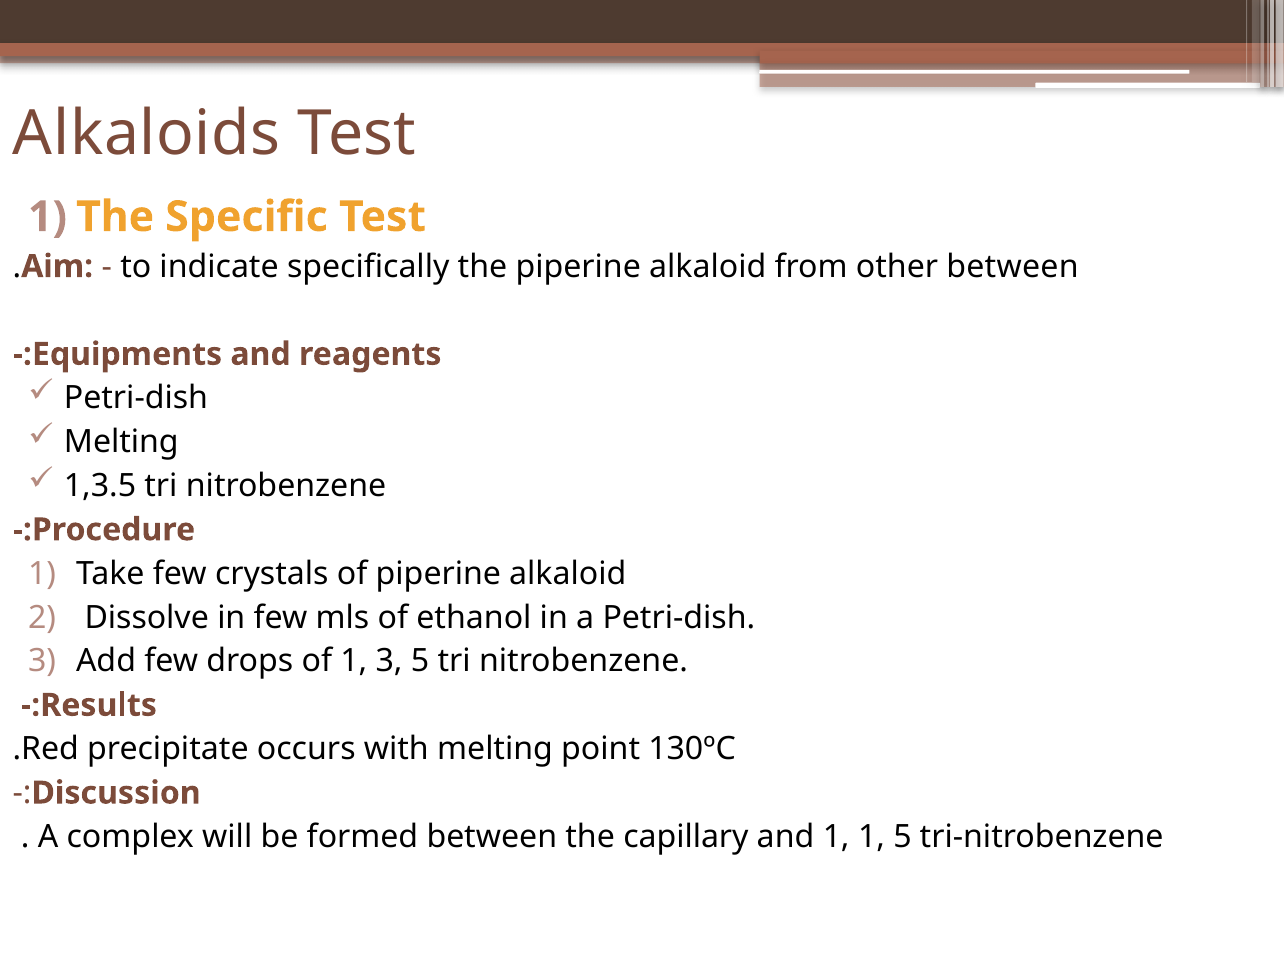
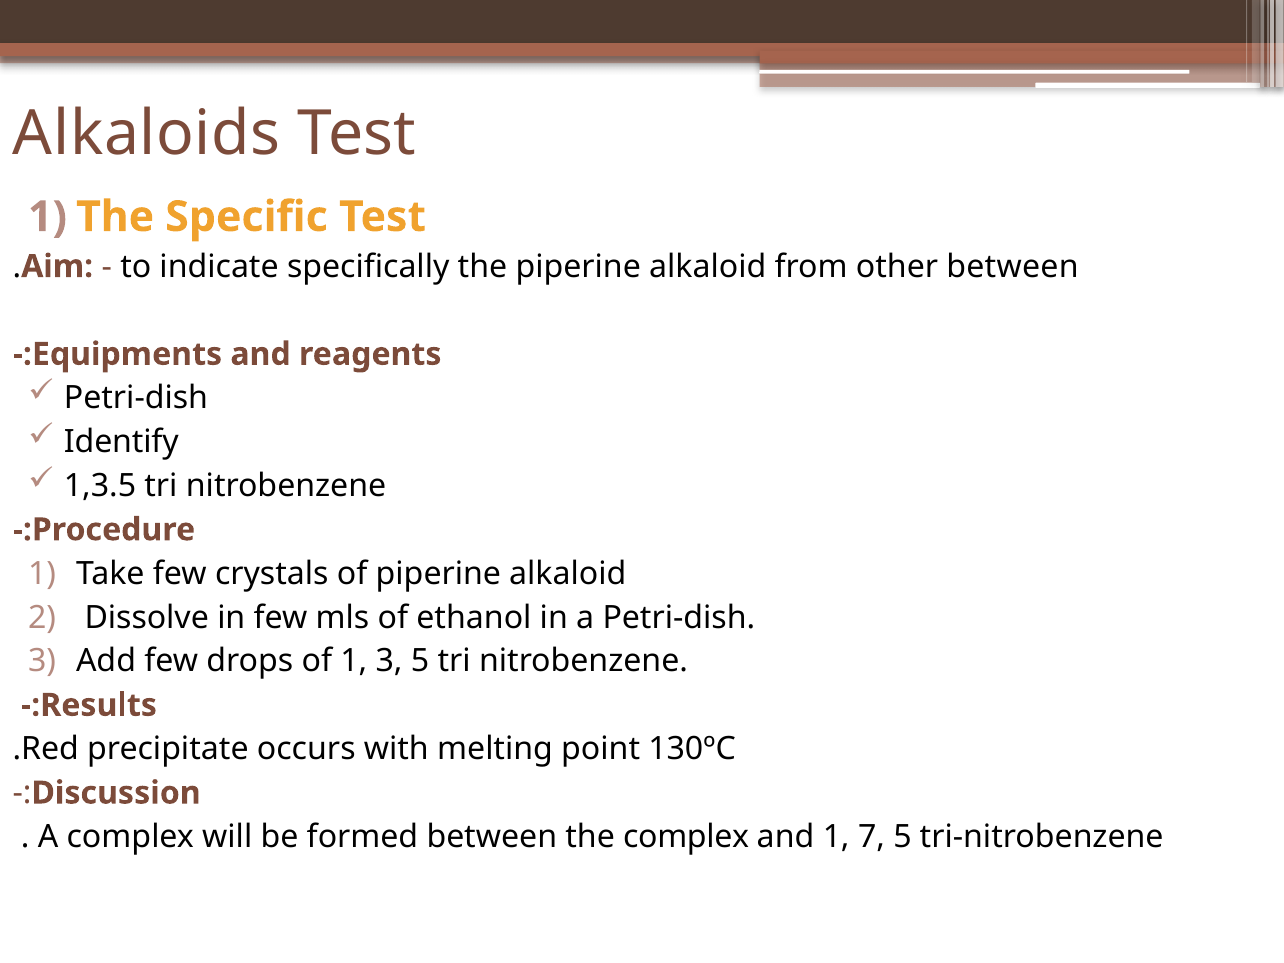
Melting at (121, 442): Melting -> Identify
the capillary: capillary -> complex
1 1: 1 -> 7
